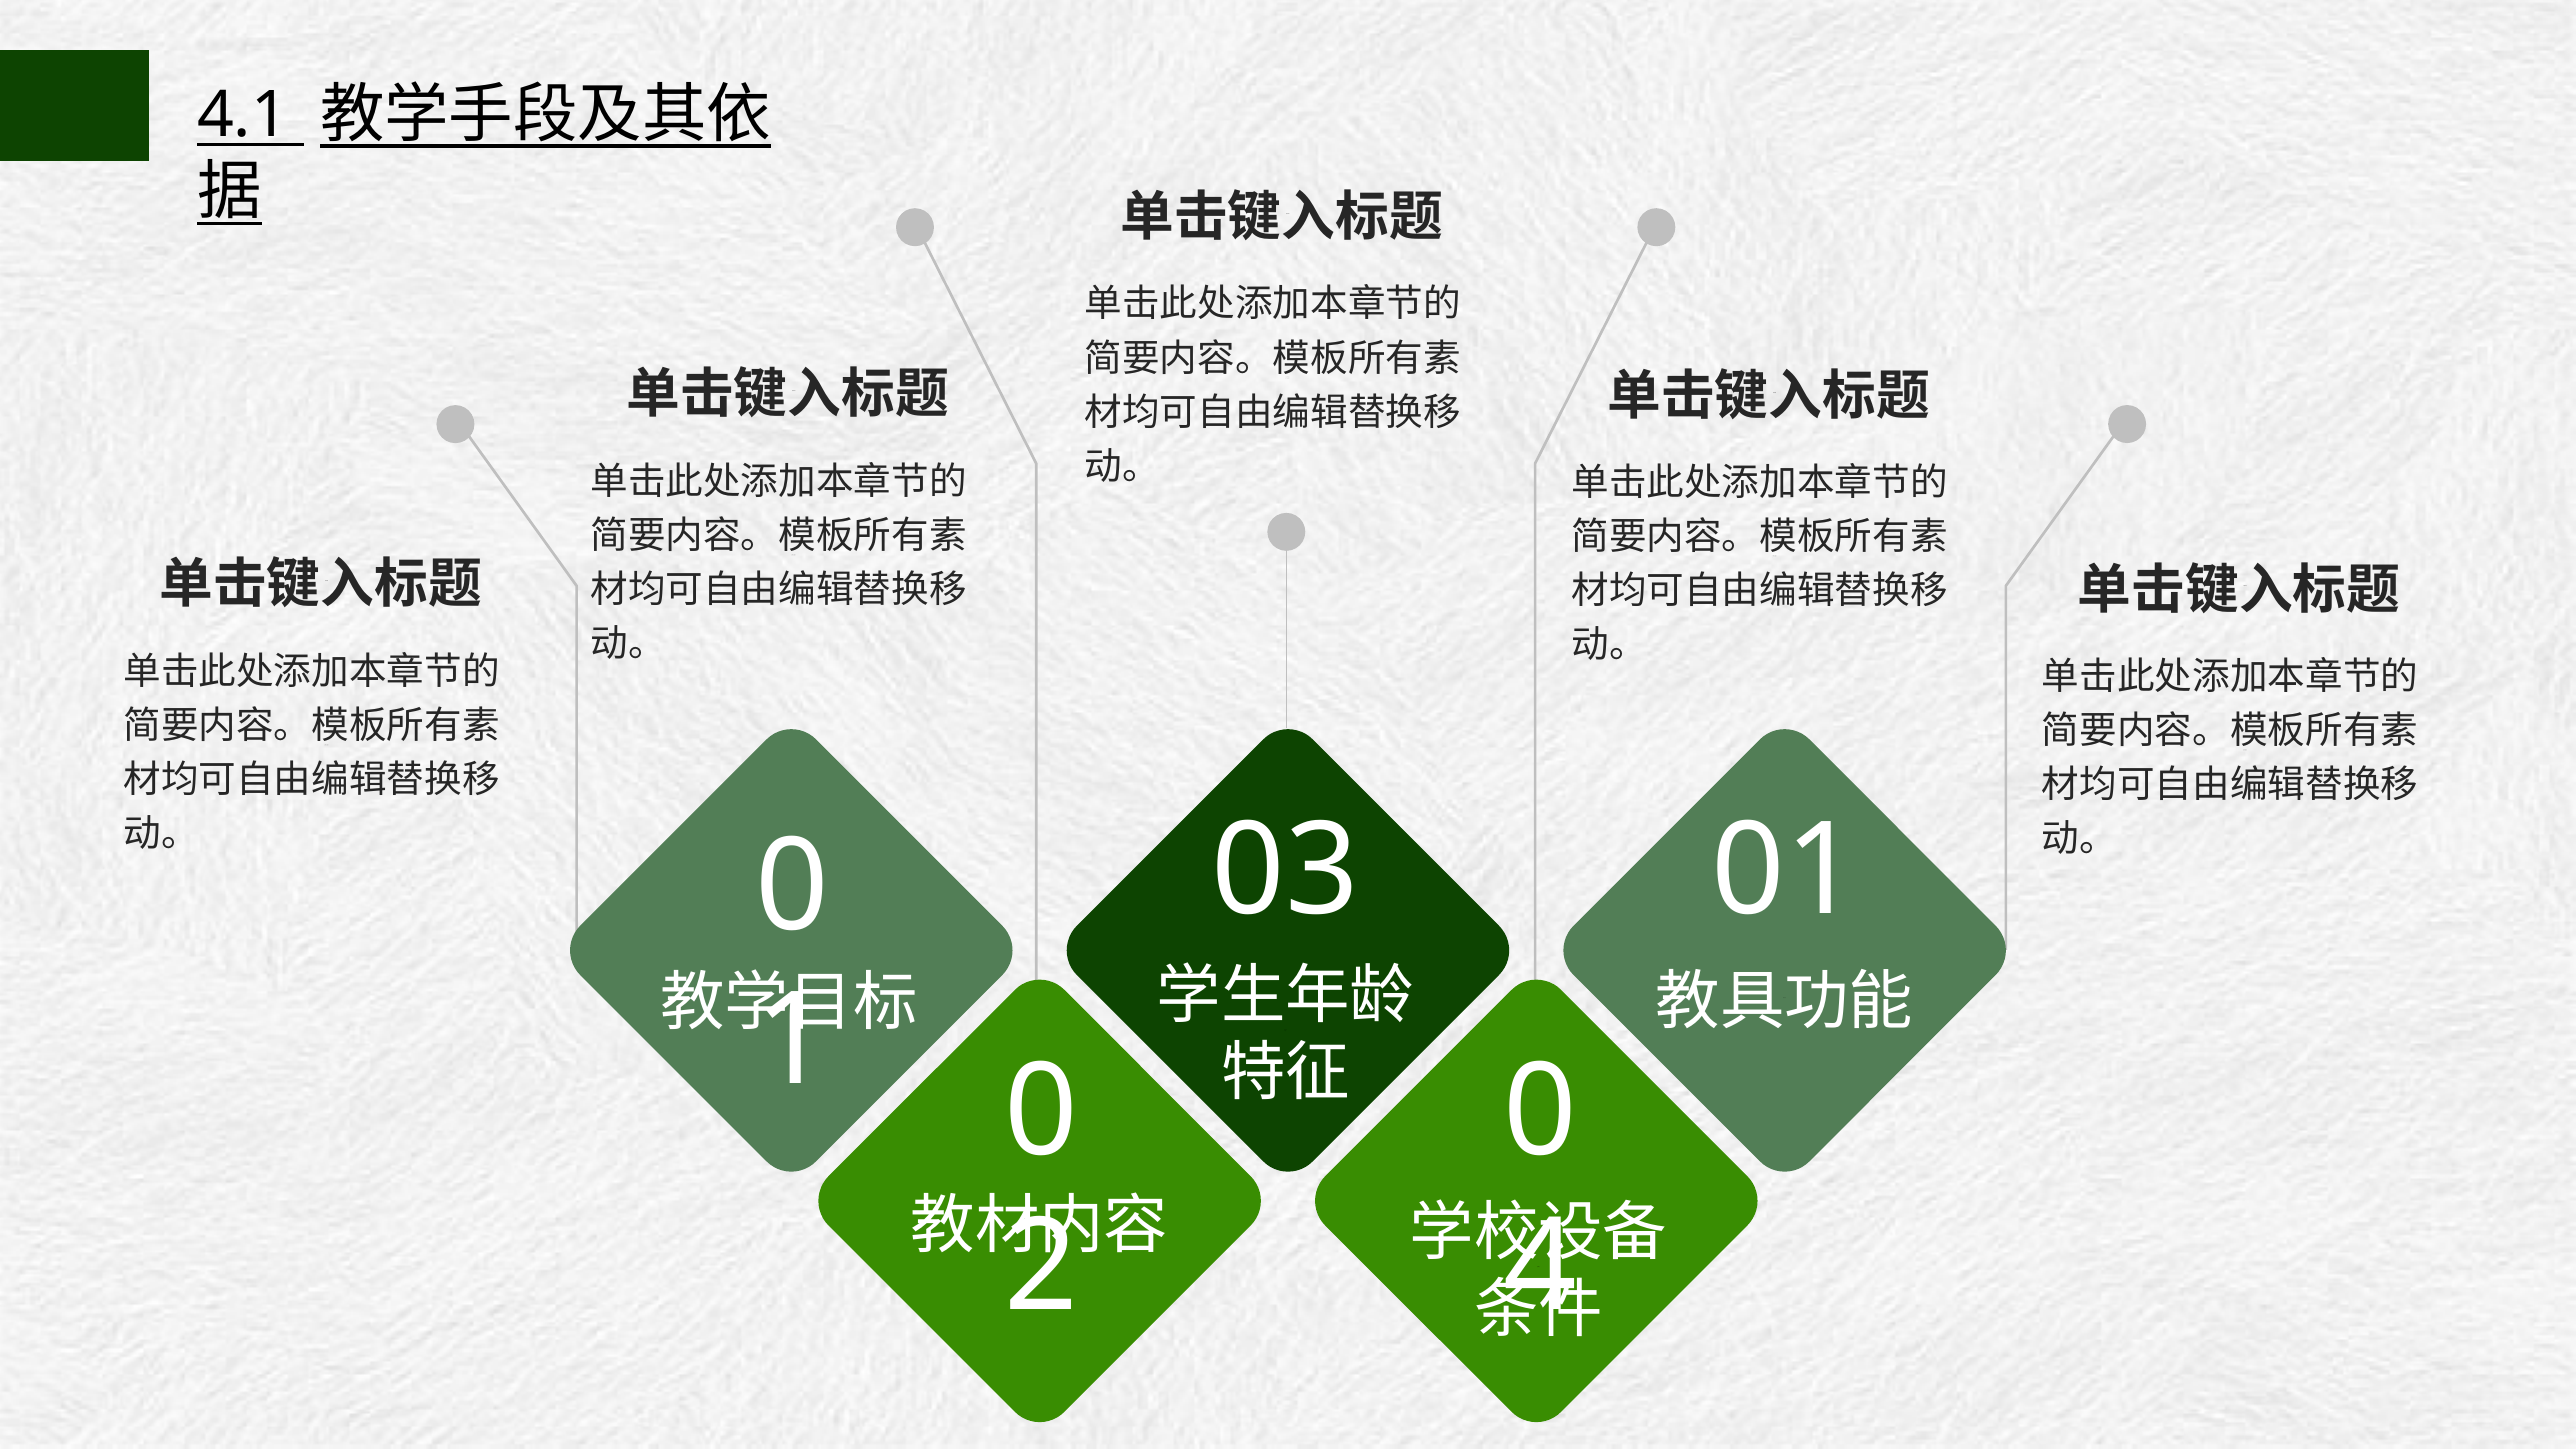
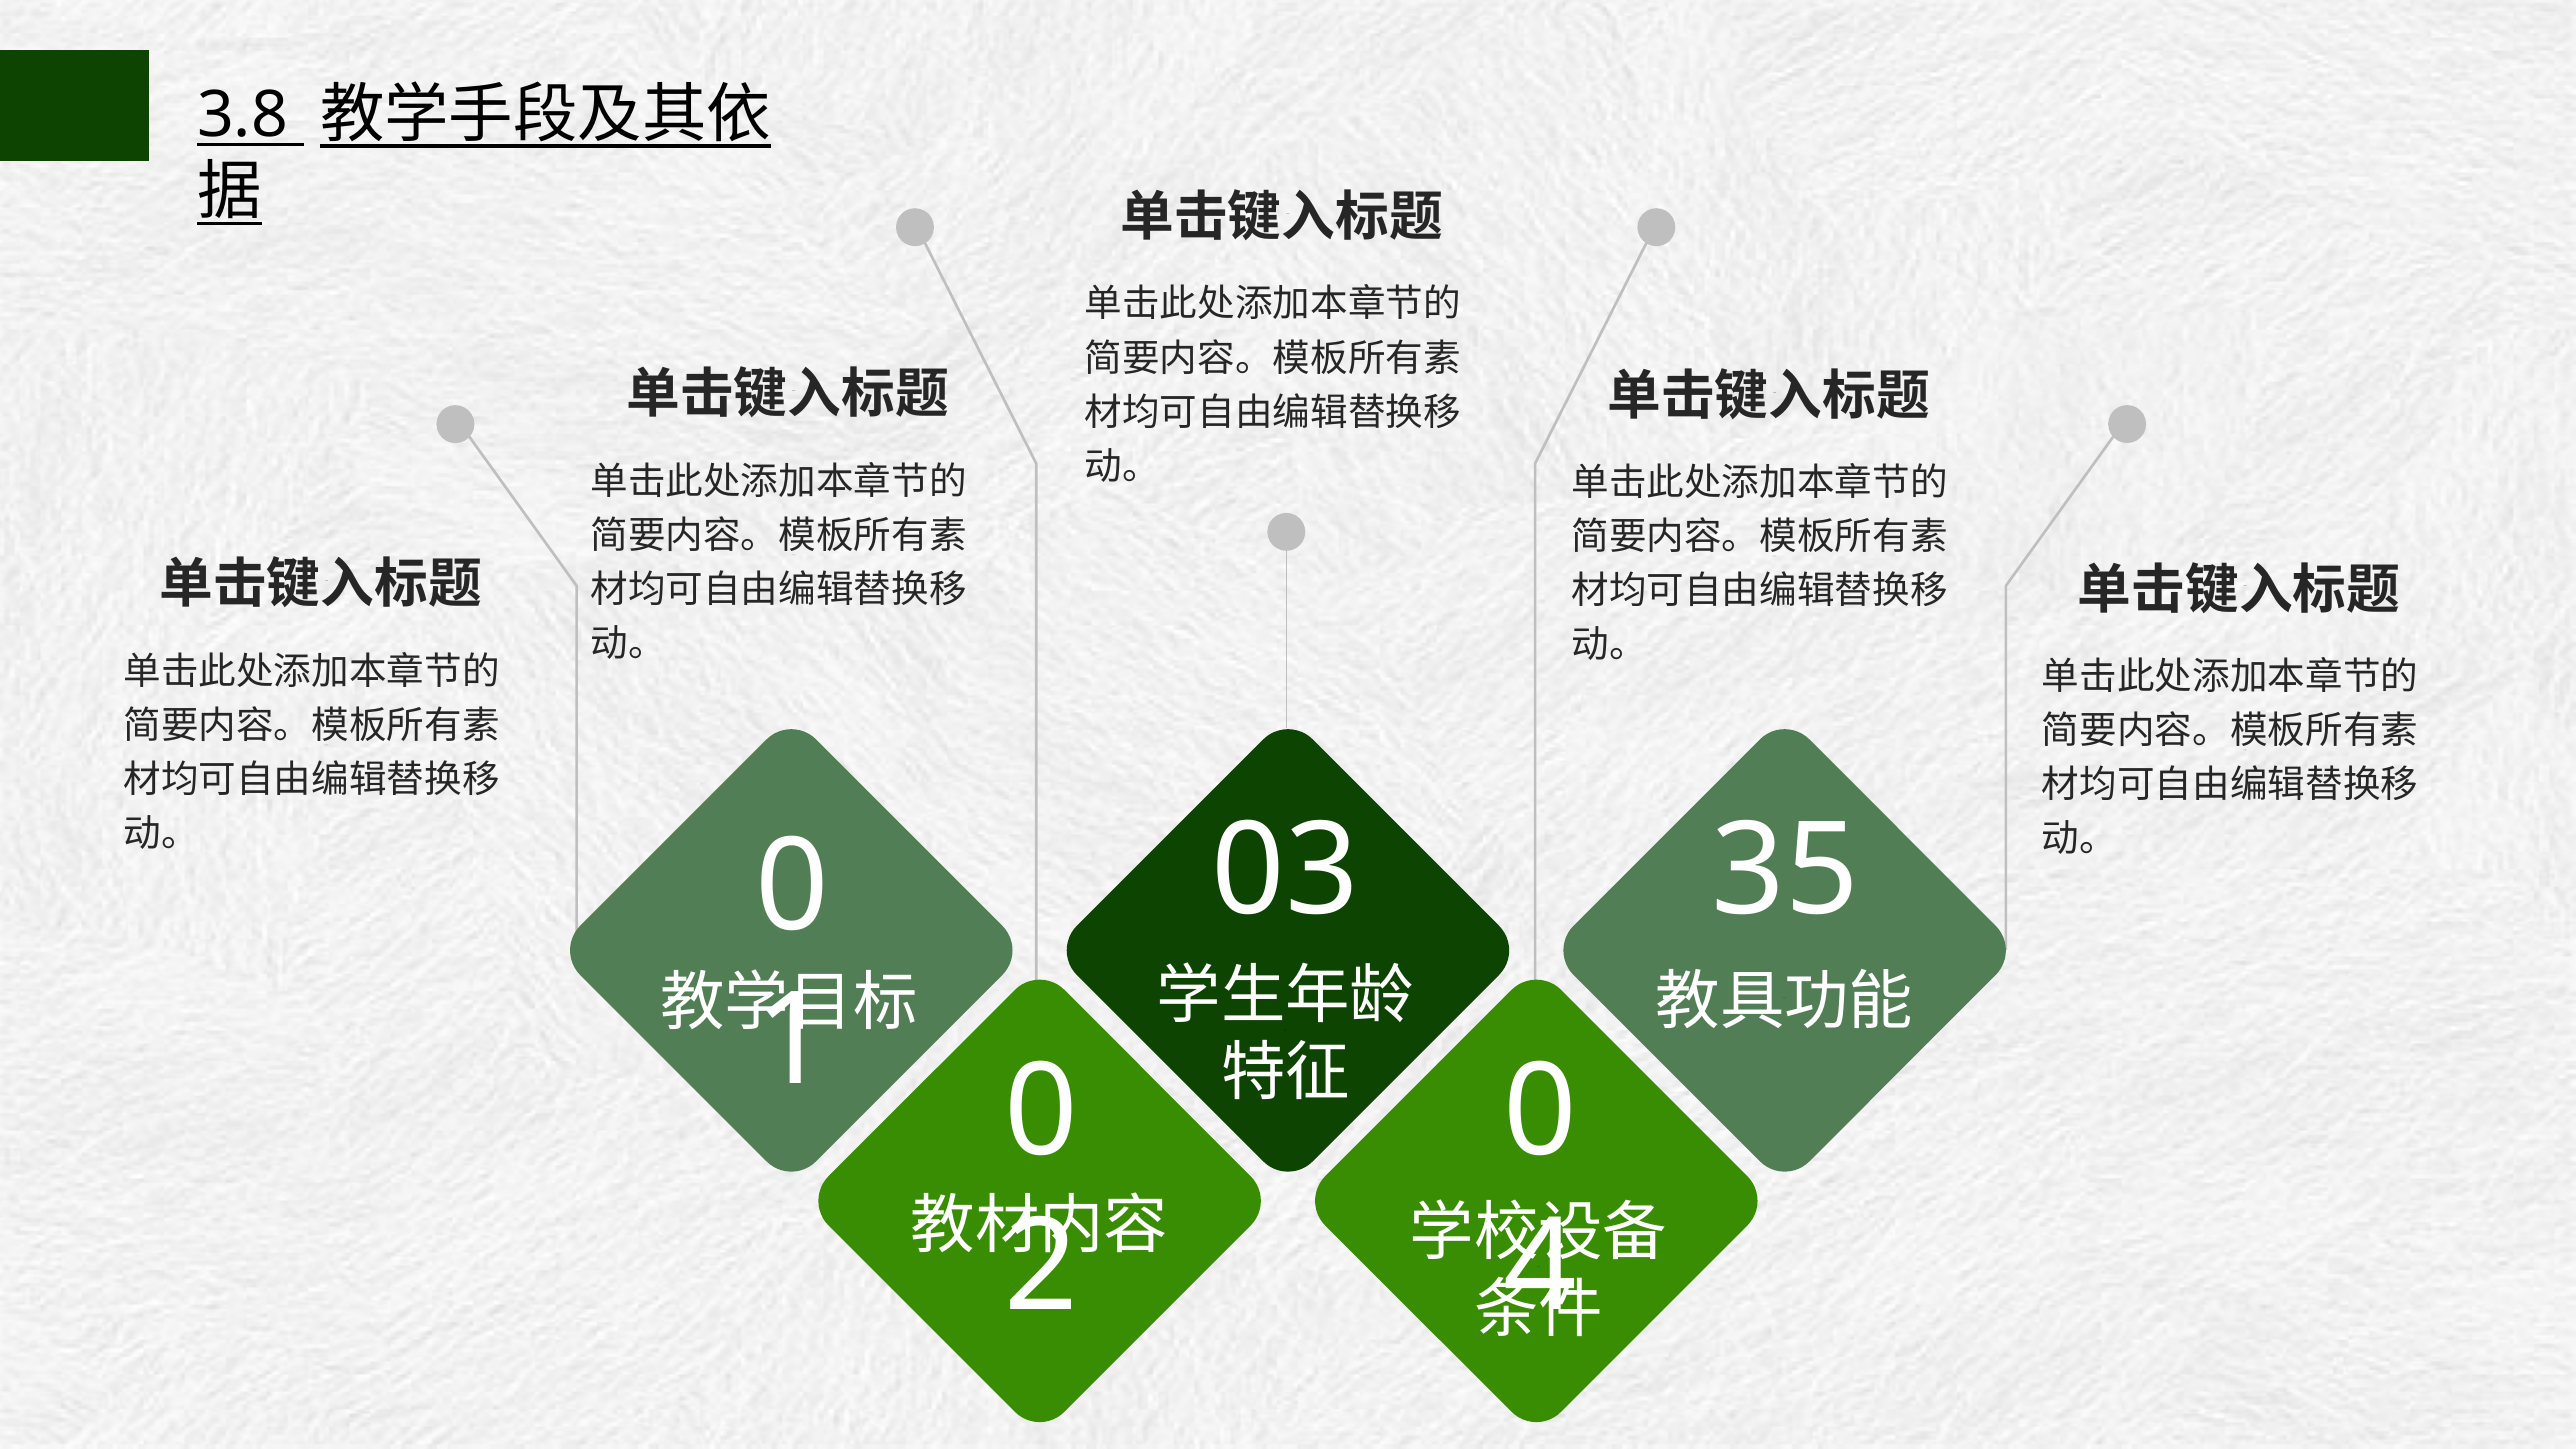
4.1: 4.1 -> 3.8
01: 01 -> 35
